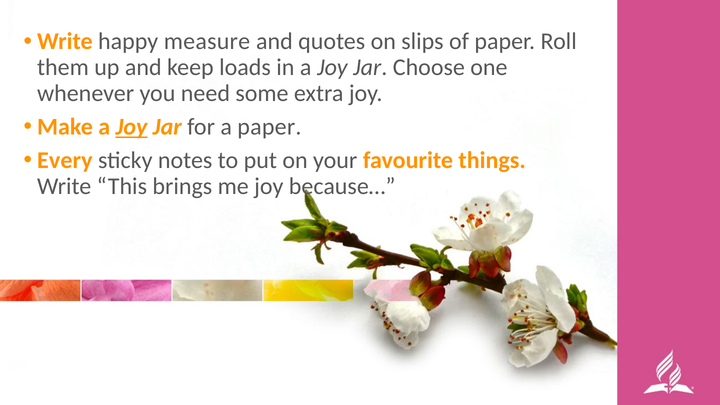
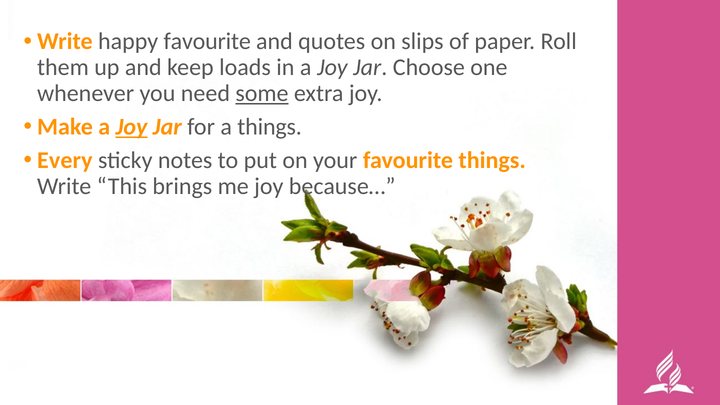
happy measure: measure -> favourite
some underline: none -> present
a paper: paper -> things
